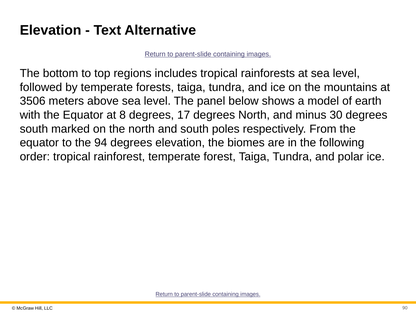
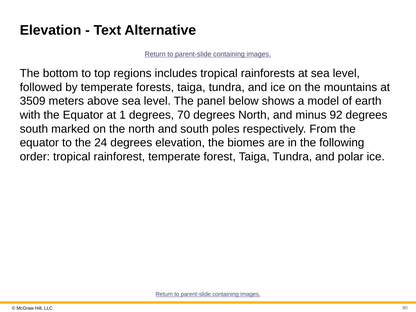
3506: 3506 -> 3509
8: 8 -> 1
17: 17 -> 70
30: 30 -> 92
94: 94 -> 24
